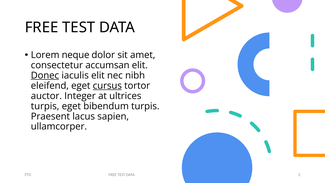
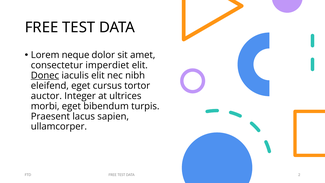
accumsan: accumsan -> imperdiet
cursus underline: present -> none
turpis at (45, 106): turpis -> morbi
